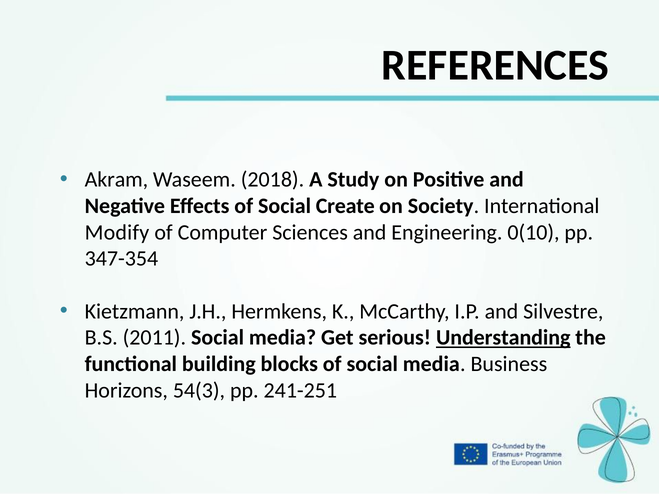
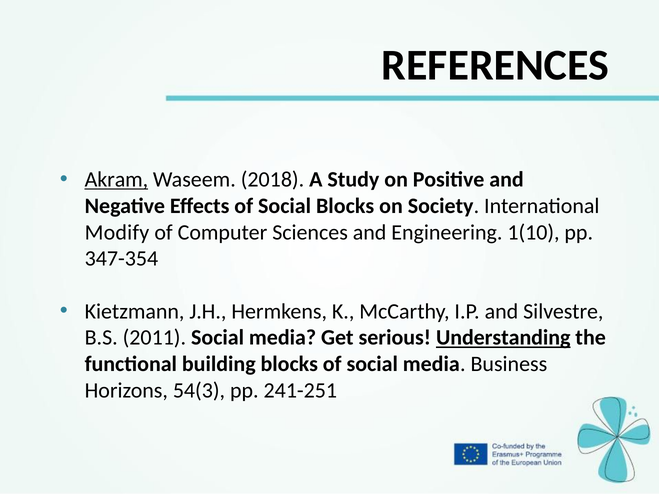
Akram underline: none -> present
Social Create: Create -> Blocks
0(10: 0(10 -> 1(10
